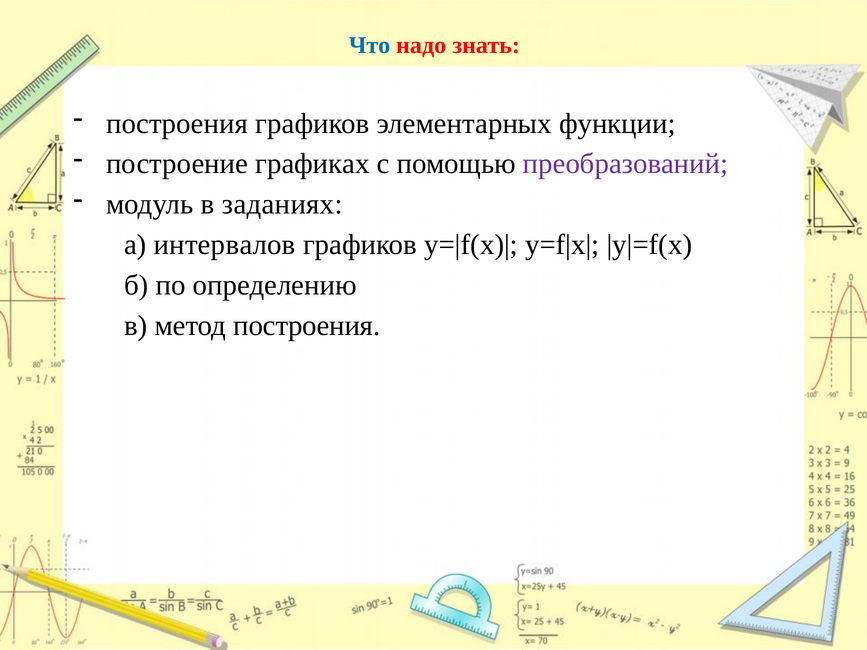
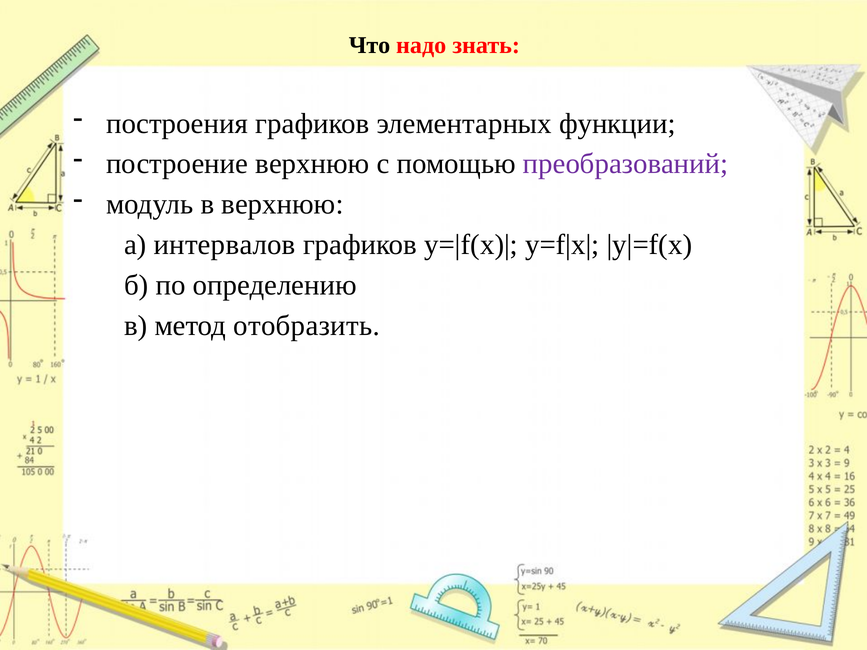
Что colour: blue -> black
построение графиках: графиках -> верхнюю
в заданиях: заданиях -> верхнюю
метод построения: построения -> отобразить
